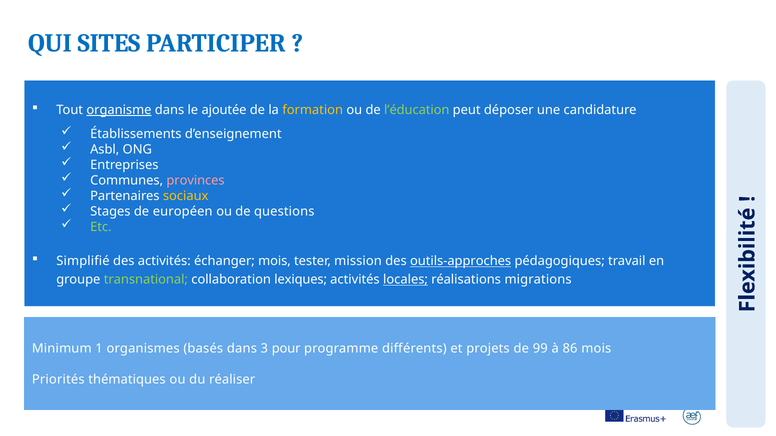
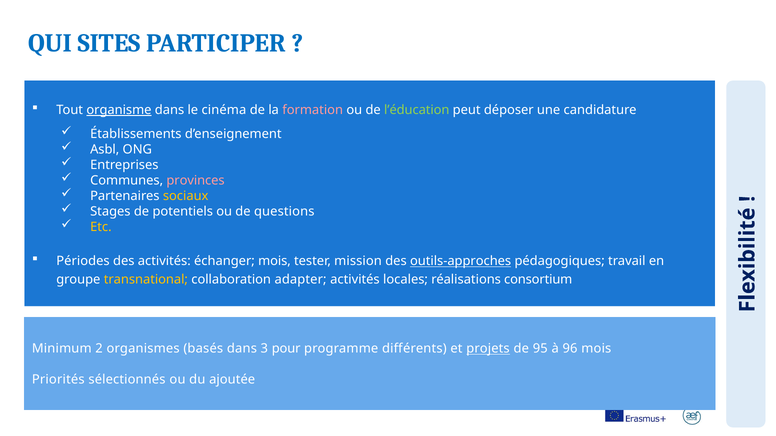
ajoutée: ajoutée -> cinéma
formation colour: yellow -> pink
européen: européen -> potentiels
Etc colour: light green -> yellow
Simplifié: Simplifié -> Périodes
transnational colour: light green -> yellow
lexiques: lexiques -> adapter
locales underline: present -> none
migrations: migrations -> consortium
1: 1 -> 2
projets underline: none -> present
99: 99 -> 95
86: 86 -> 96
thématiques: thématiques -> sélectionnés
réaliser: réaliser -> ajoutée
